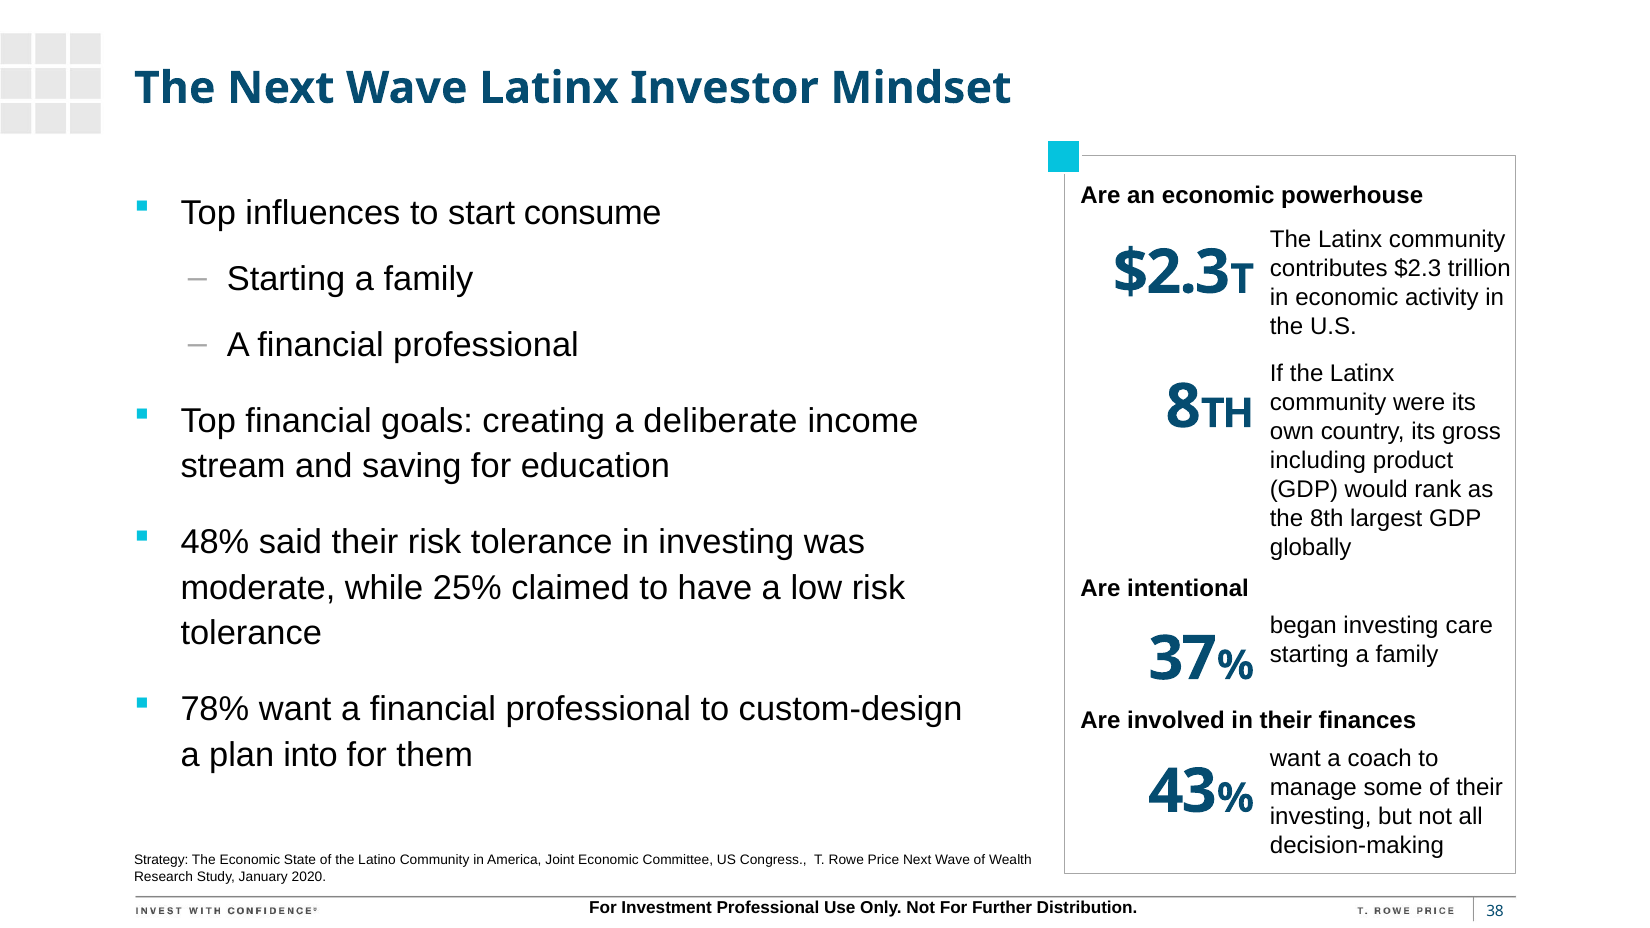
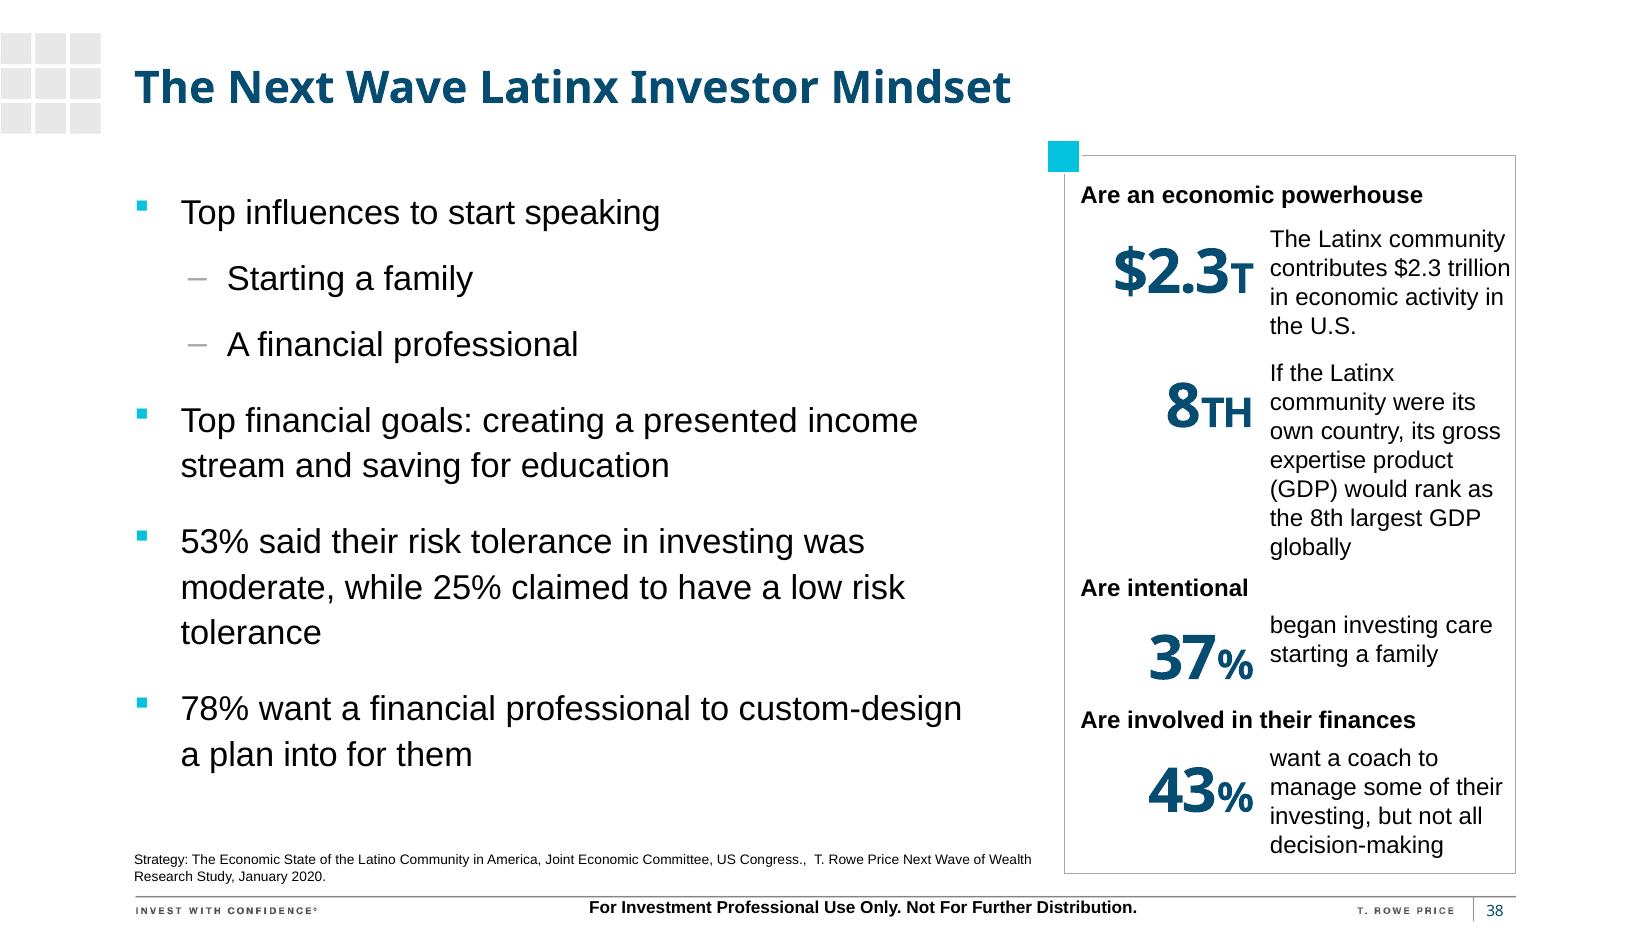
consume: consume -> speaking
deliberate: deliberate -> presented
including: including -> expertise
48%: 48% -> 53%
